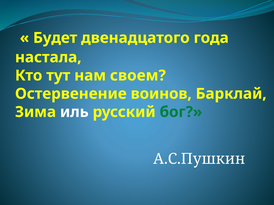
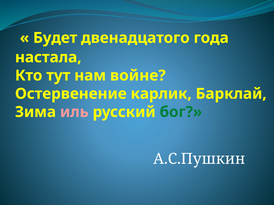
своем: своем -> войне
воинов: воинов -> карлик
иль colour: white -> pink
